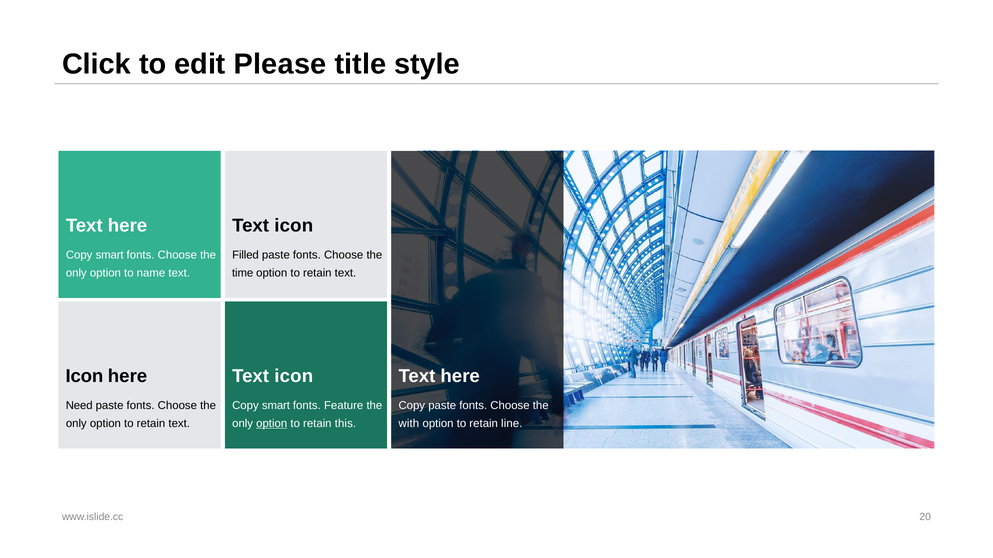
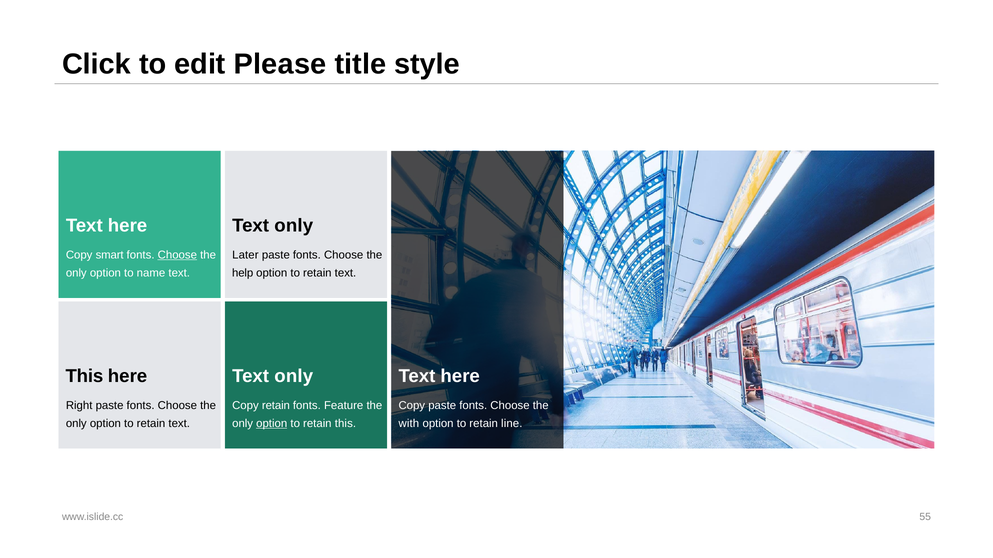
icon at (294, 226): icon -> only
Choose at (177, 255) underline: none -> present
Filled: Filled -> Later
time: time -> help
Icon at (84, 377): Icon -> This
icon at (294, 377): icon -> only
Need: Need -> Right
smart at (276, 406): smart -> retain
20: 20 -> 55
